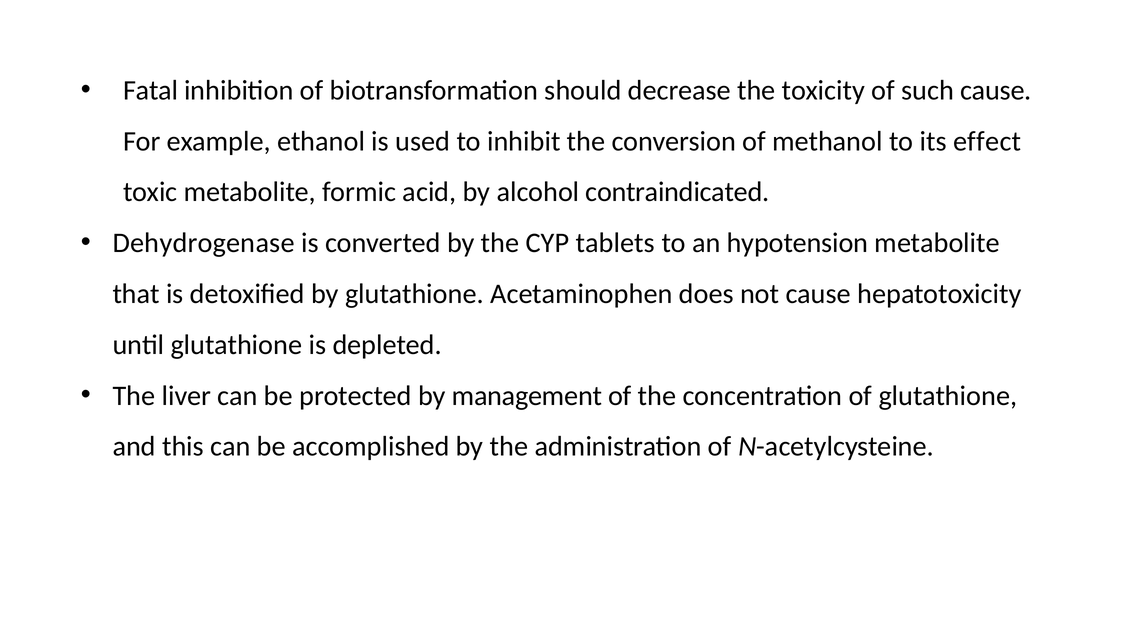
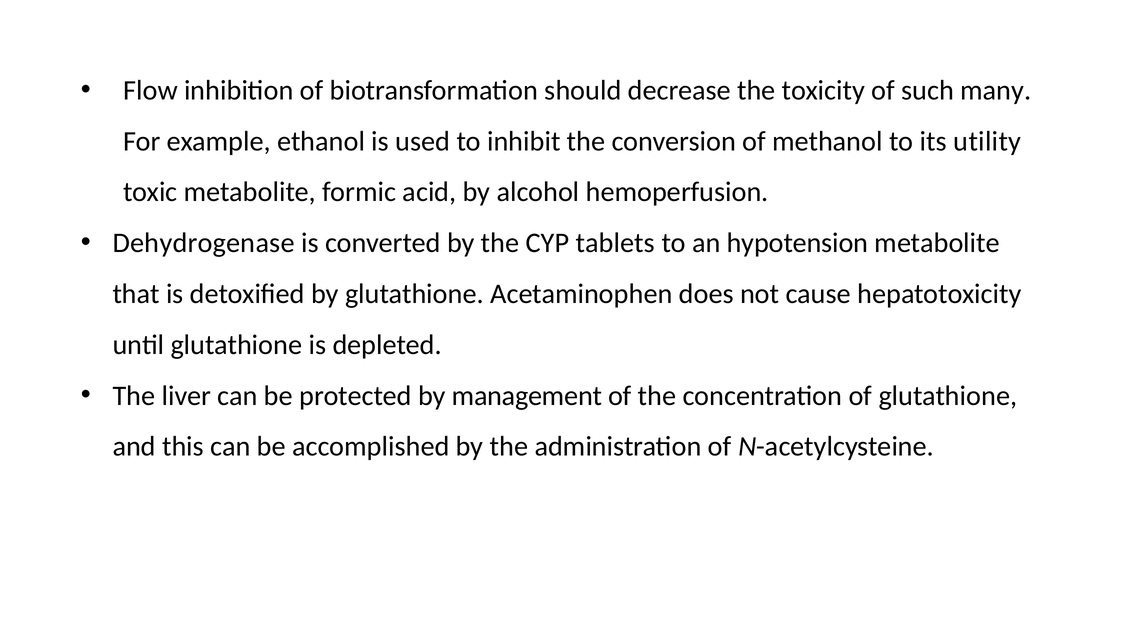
Fatal: Fatal -> Flow
such cause: cause -> many
effect: effect -> utility
contraindicated: contraindicated -> hemoperfusion
